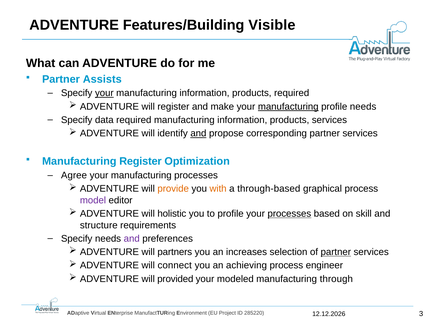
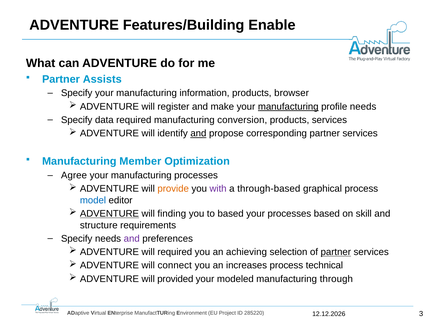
Visible: Visible -> Enable
your at (104, 93) underline: present -> none
products required: required -> browser
required manufacturing information: information -> conversion
Manufacturing Register: Register -> Member
with colour: orange -> purple
model colour: purple -> blue
ADVENTURE at (109, 214) underline: none -> present
holistic: holistic -> finding
to profile: profile -> based
processes at (289, 214) underline: present -> none
will partners: partners -> required
increases: increases -> achieving
achieving: achieving -> increases
engineer: engineer -> technical
